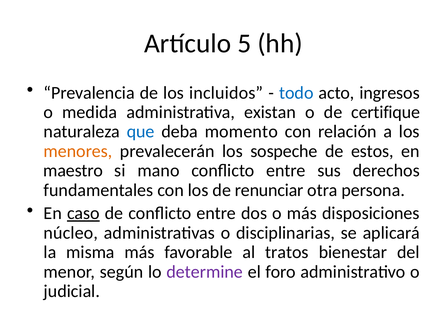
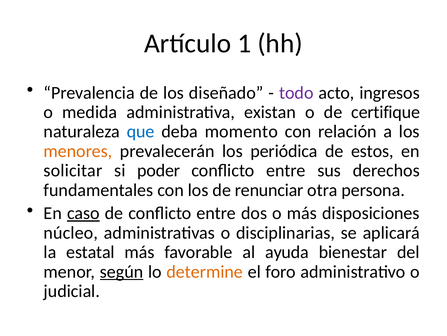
5: 5 -> 1
incluidos: incluidos -> diseñado
todo colour: blue -> purple
sospeche: sospeche -> periódica
maestro: maestro -> solicitar
mano: mano -> poder
misma: misma -> estatal
tratos: tratos -> ayuda
según underline: none -> present
determine colour: purple -> orange
